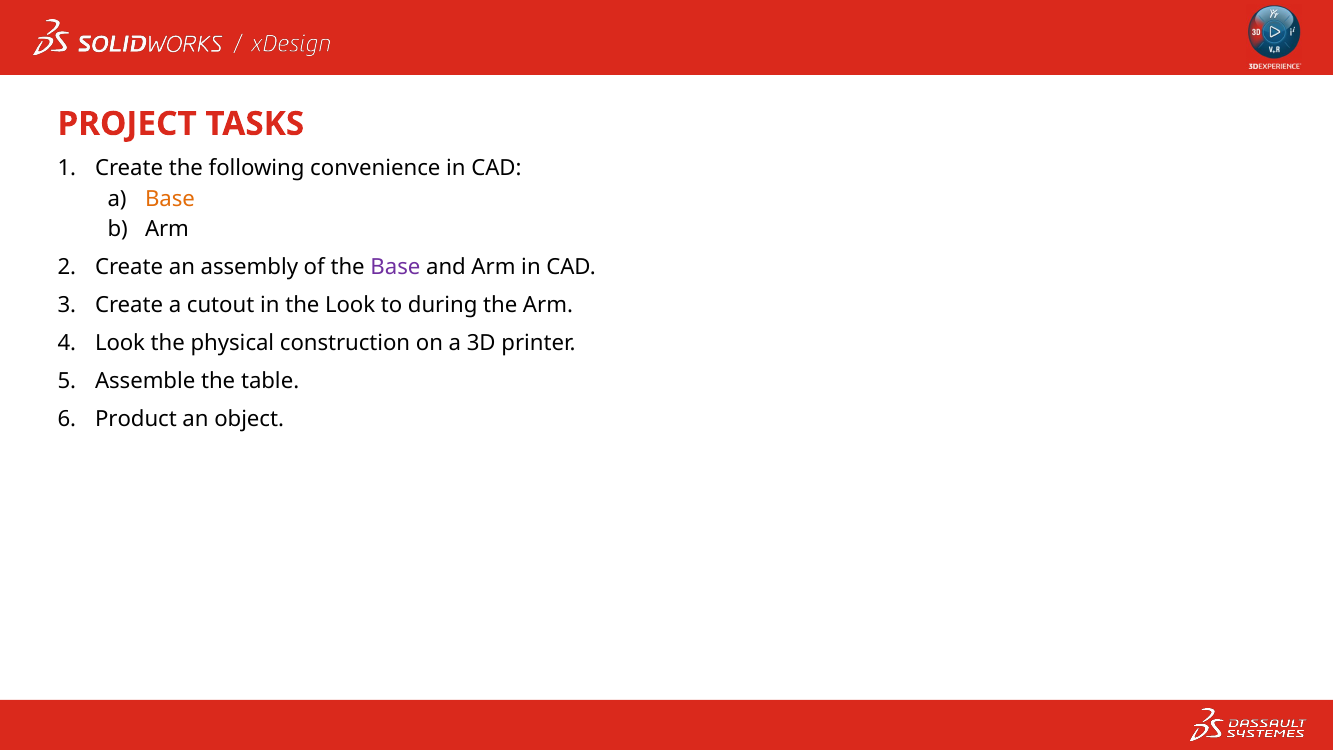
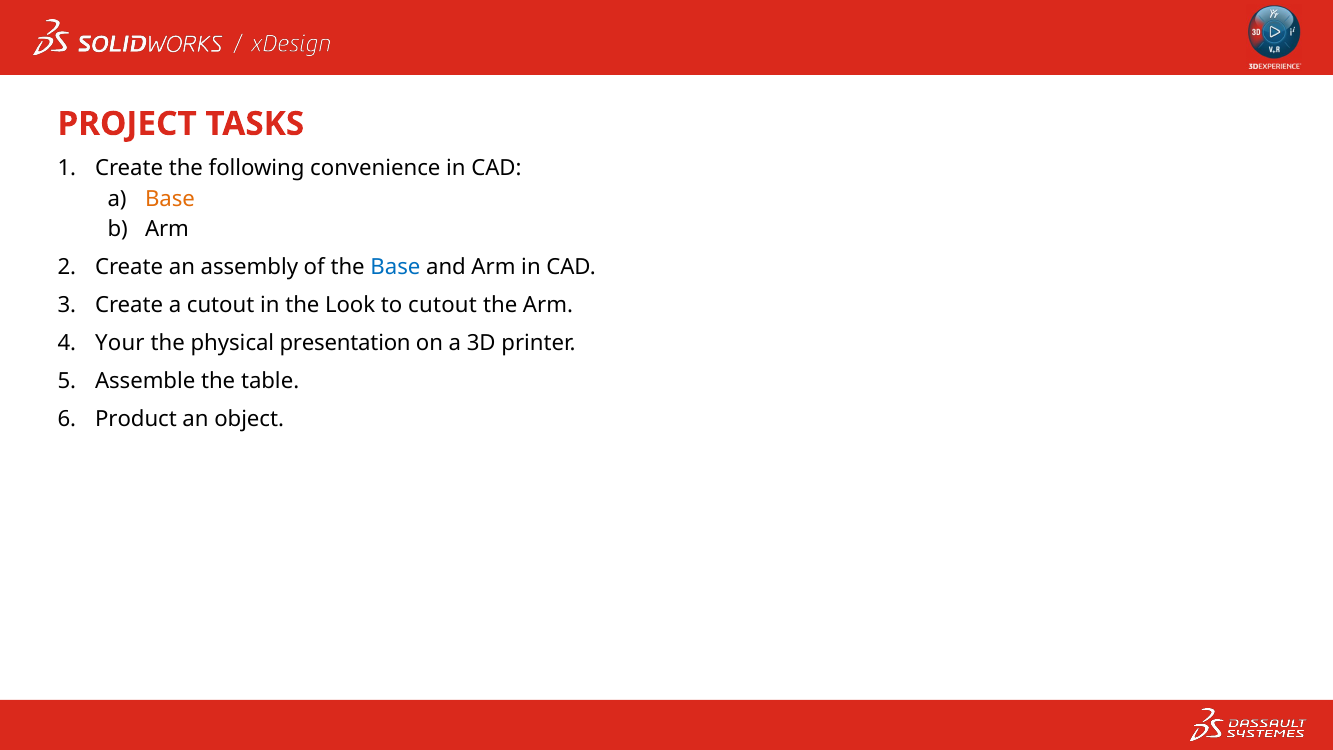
Base at (395, 267) colour: purple -> blue
to during: during -> cutout
Look at (120, 343): Look -> Your
construction: construction -> presentation
